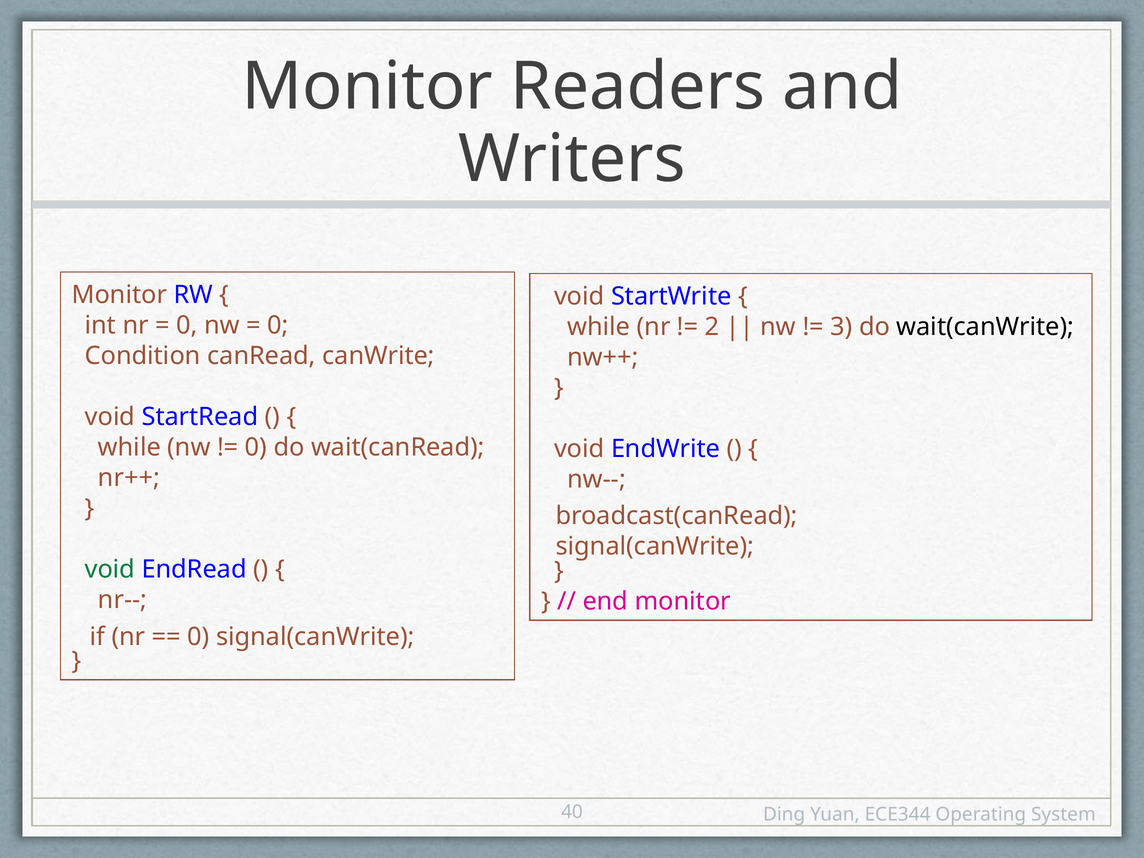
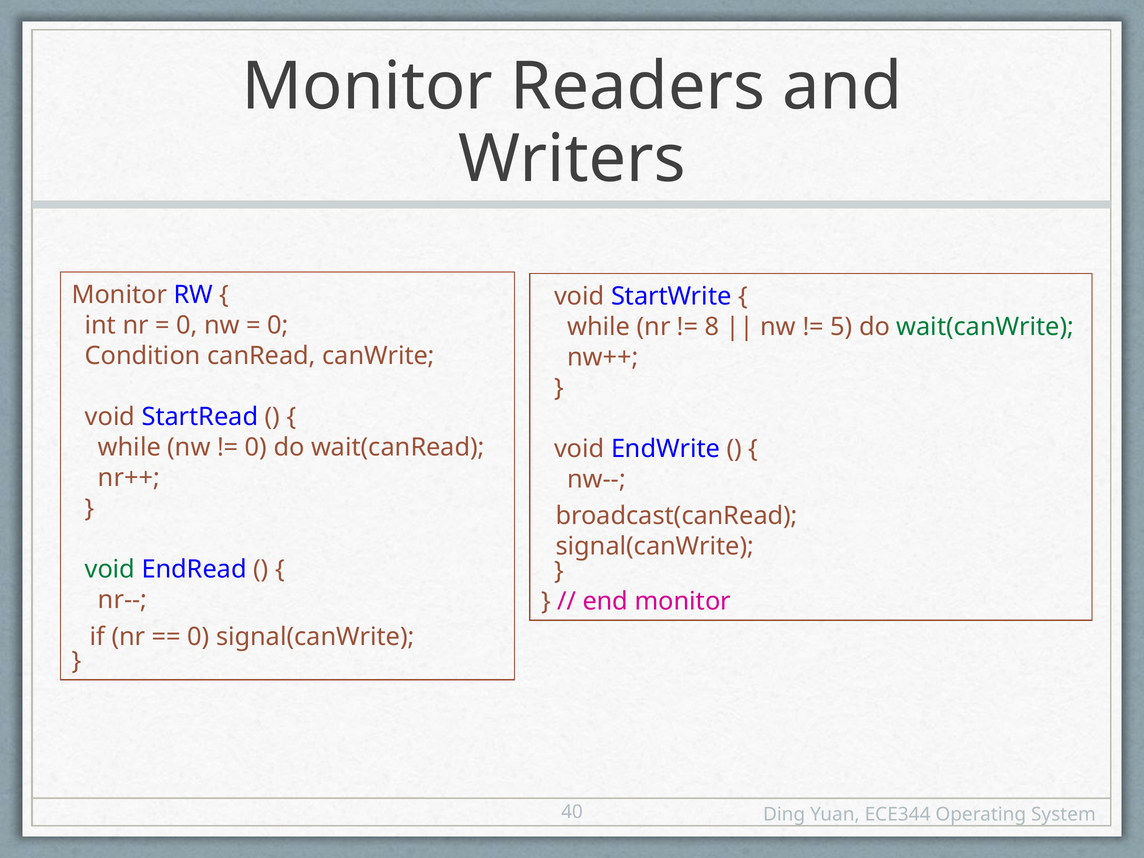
2: 2 -> 8
3: 3 -> 5
wait(canWrite colour: black -> green
